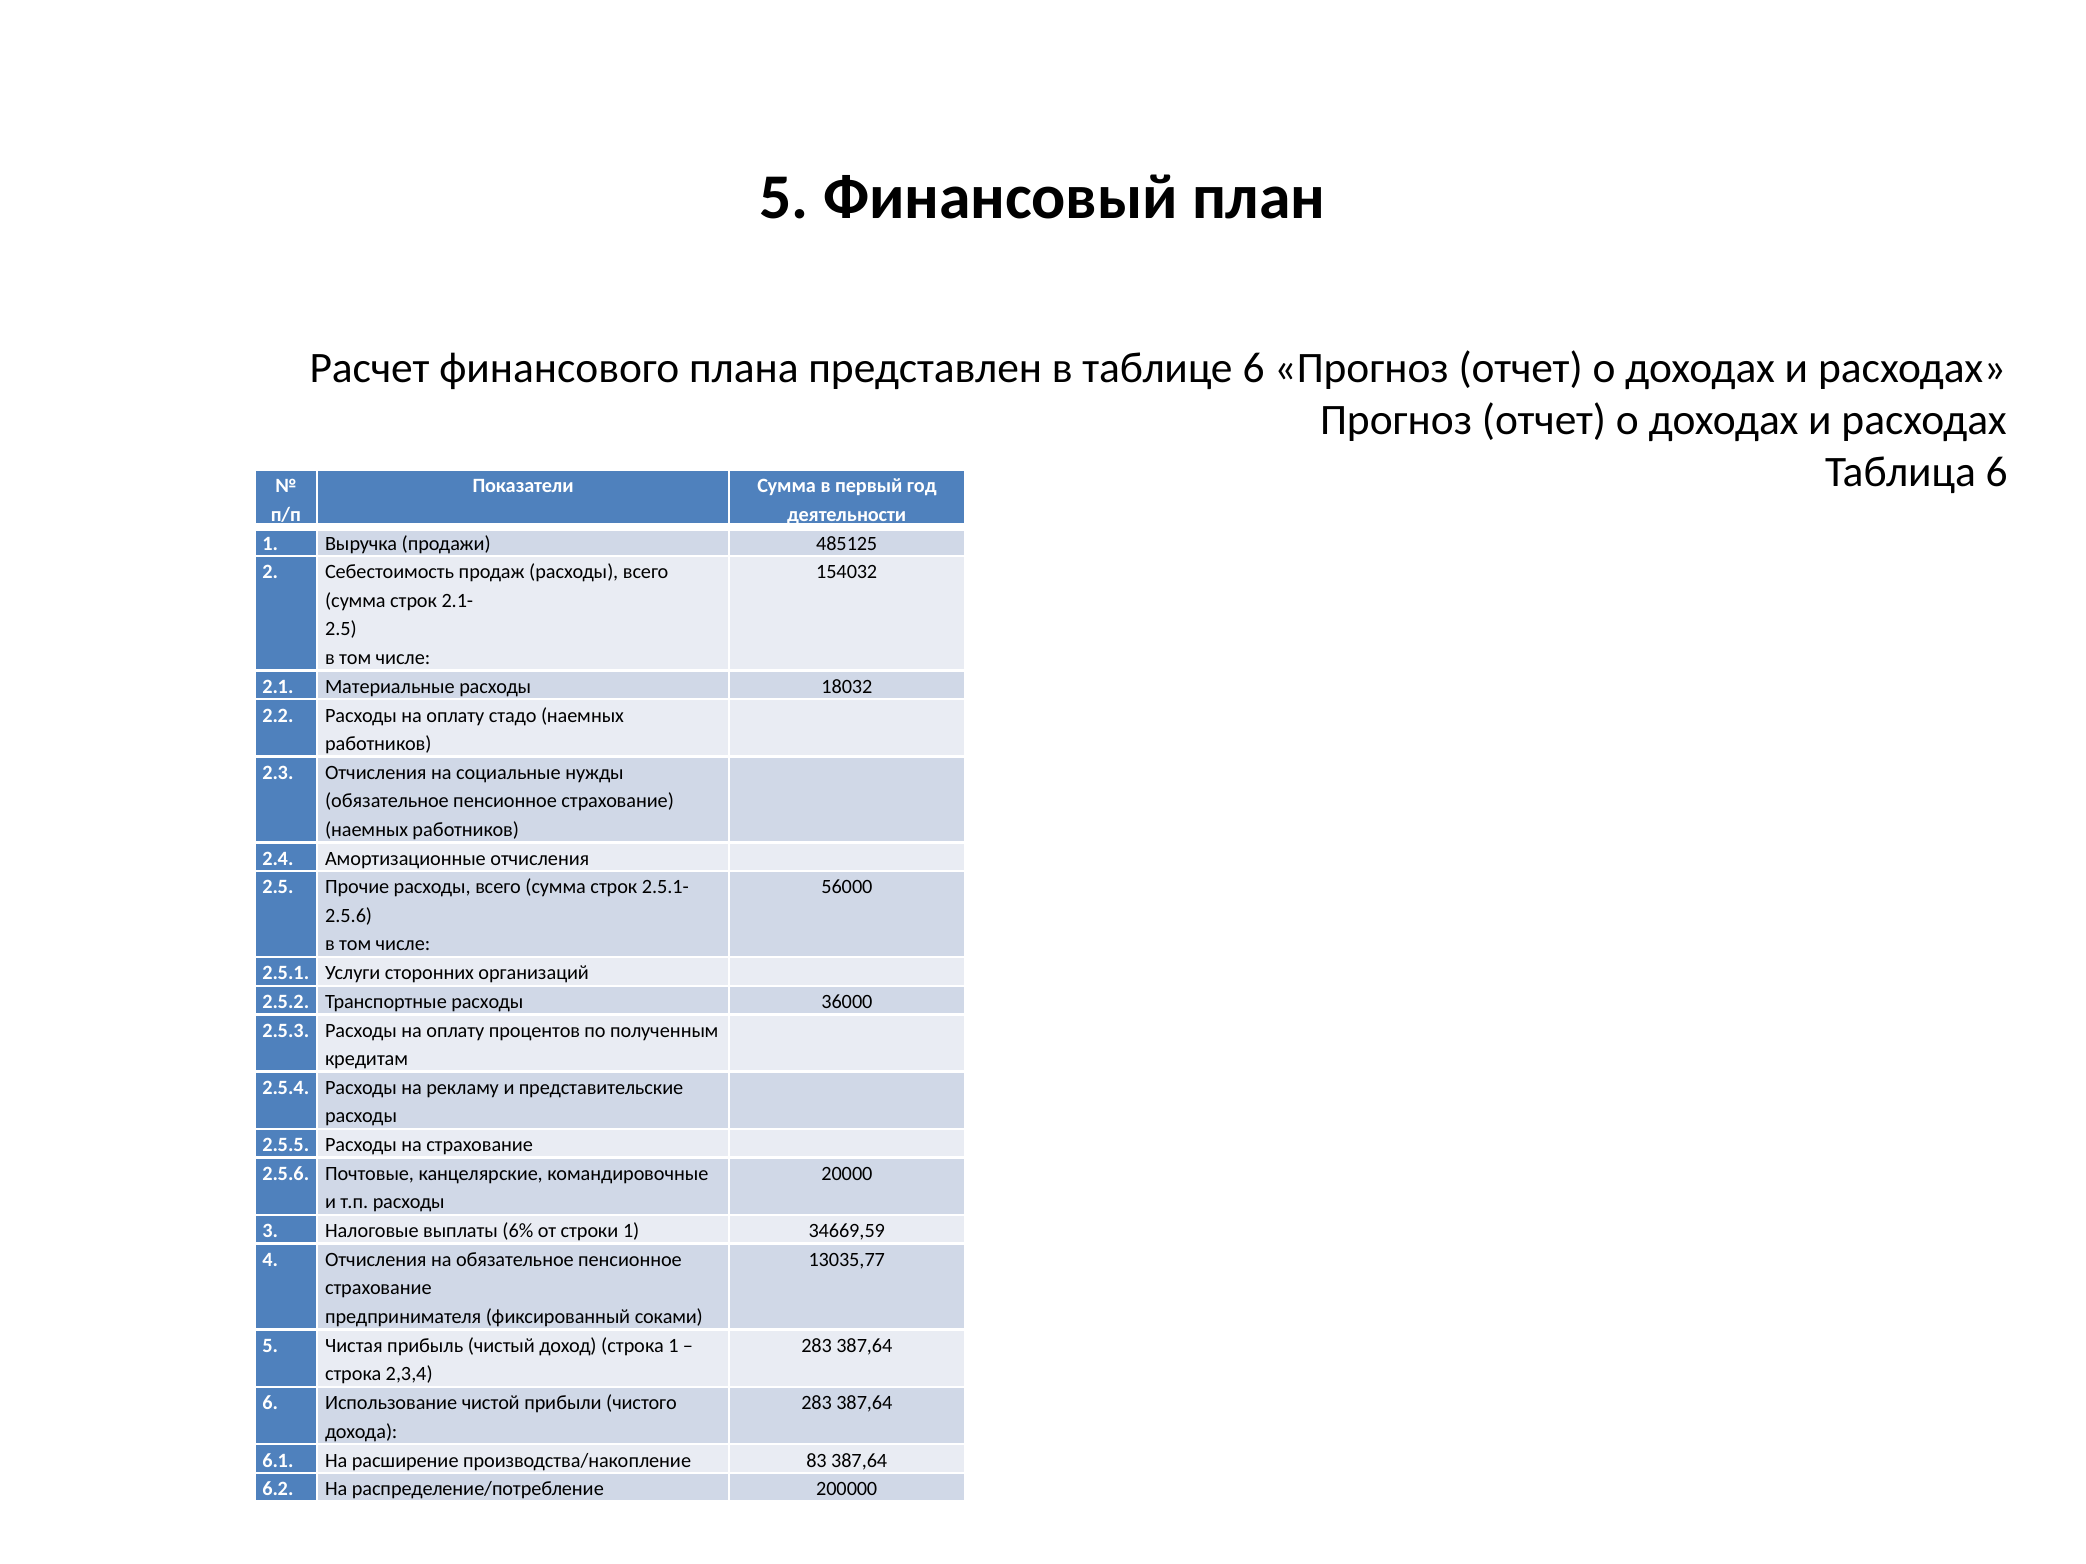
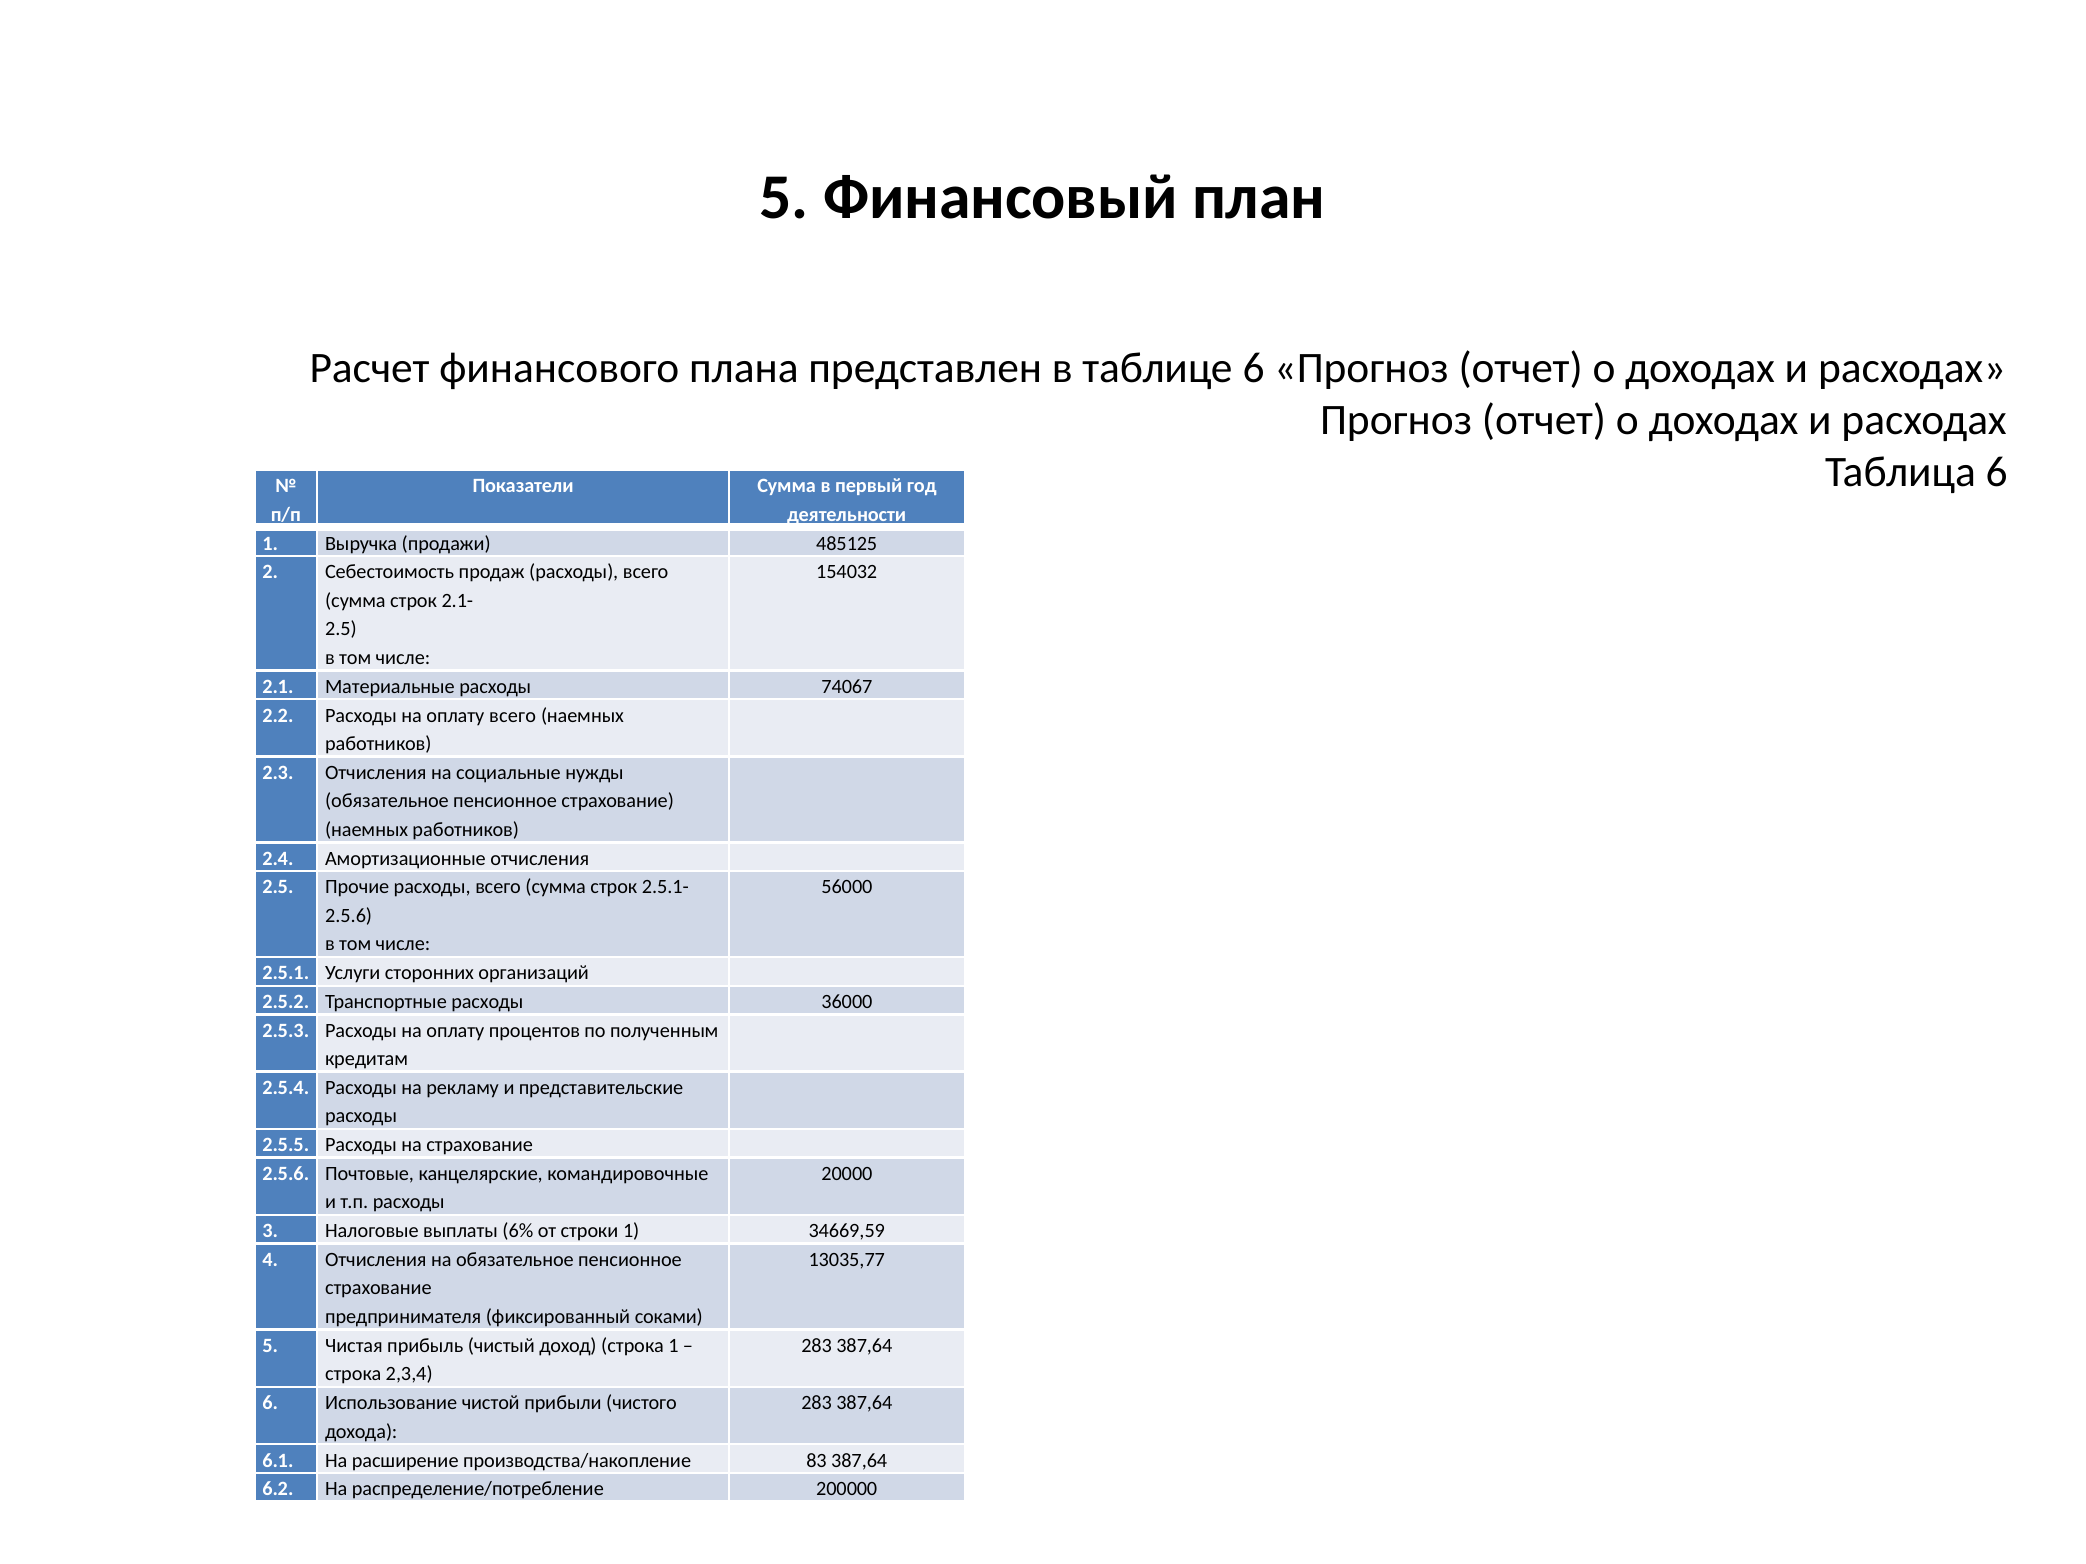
18032: 18032 -> 74067
оплату стадо: стадо -> всего
